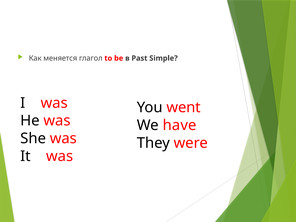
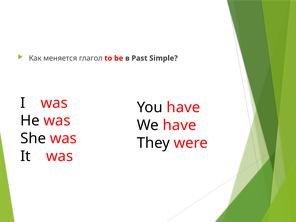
You went: went -> have
